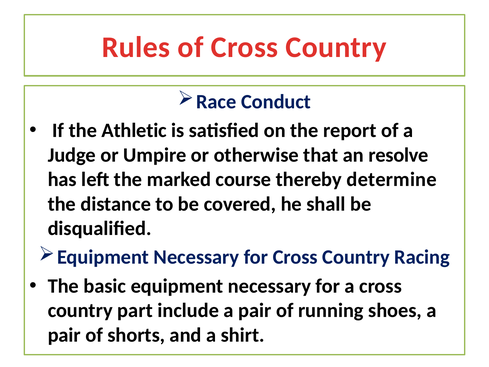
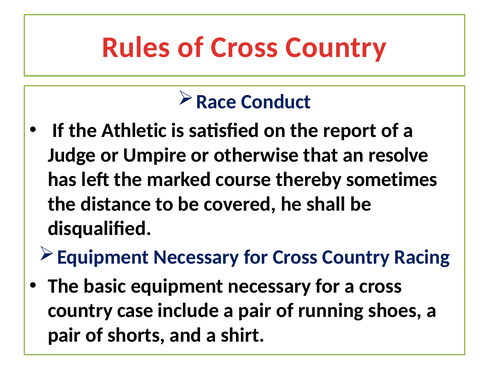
determine: determine -> sometimes
part: part -> case
